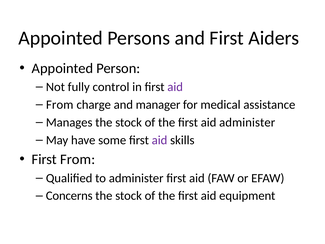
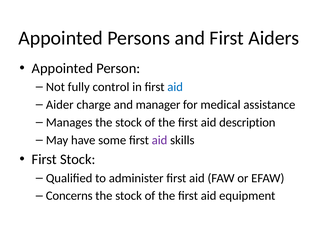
aid at (175, 87) colour: purple -> blue
From at (60, 105): From -> Aider
aid administer: administer -> description
First From: From -> Stock
